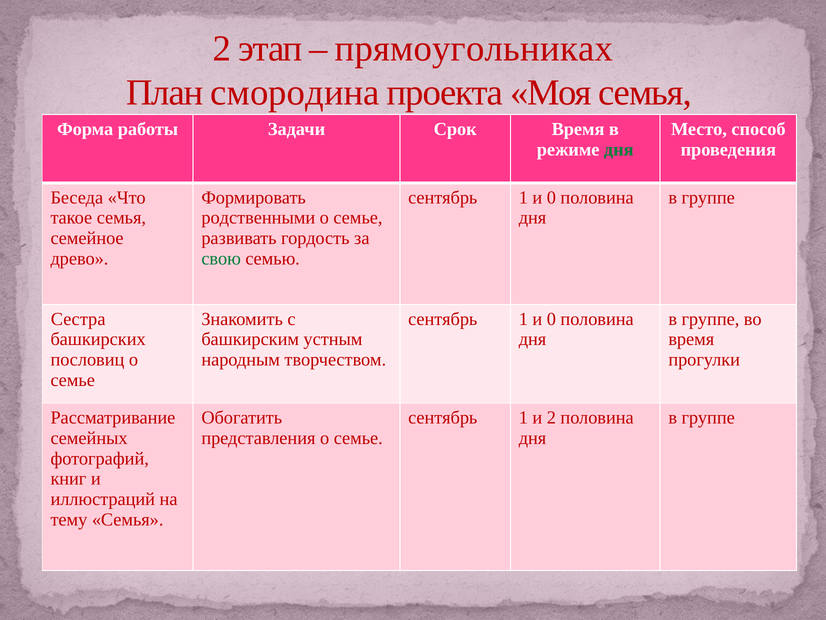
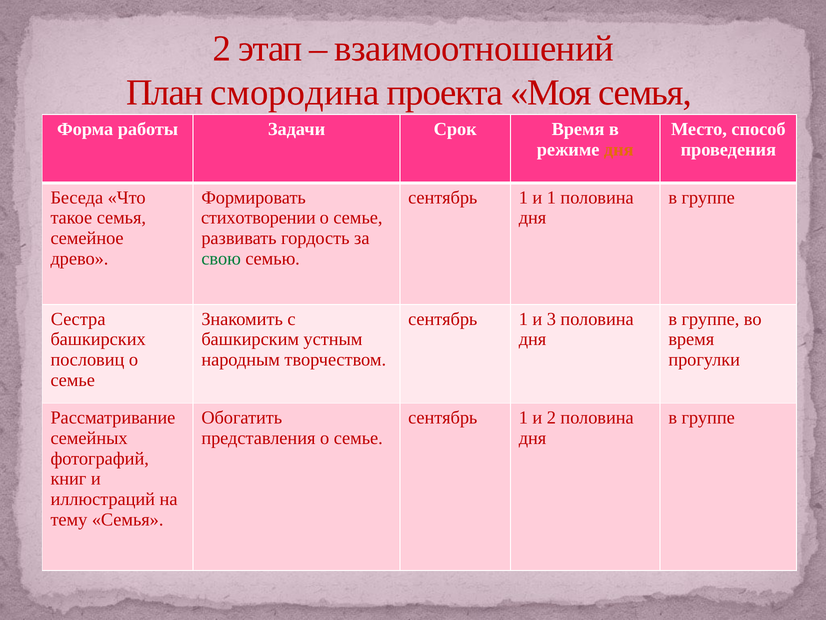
прямоугольниках: прямоугольниках -> взаимоотношений
дня at (619, 149) colour: green -> orange
0 at (551, 197): 0 -> 1
родственными: родственными -> стихотворении
0 at (551, 319): 0 -> 3
